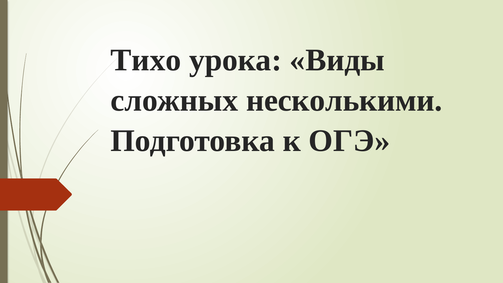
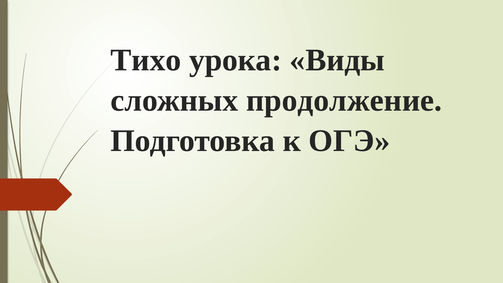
несколькими: несколькими -> продолжение
